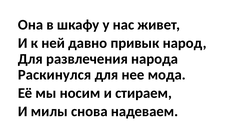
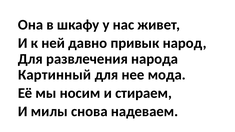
Раскинулся: Раскинулся -> Картинный
